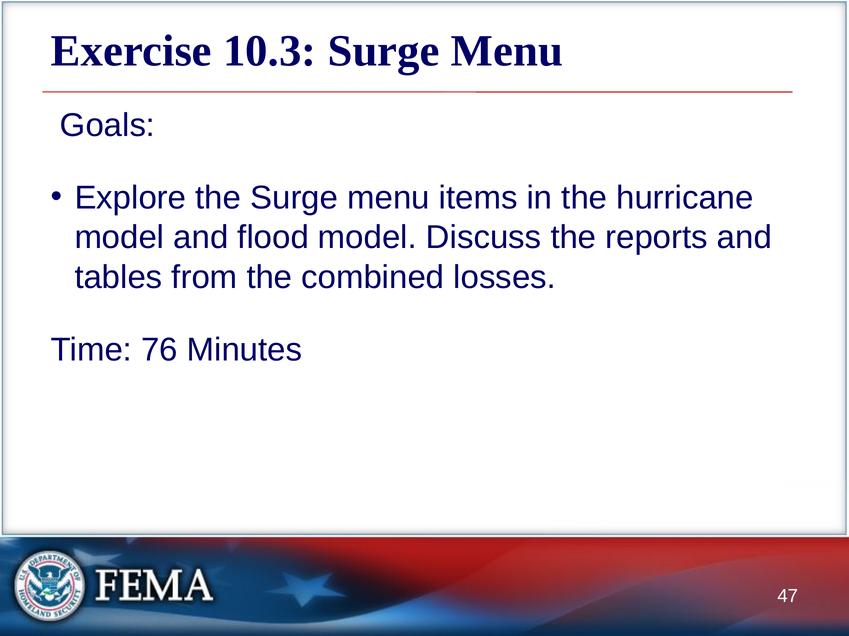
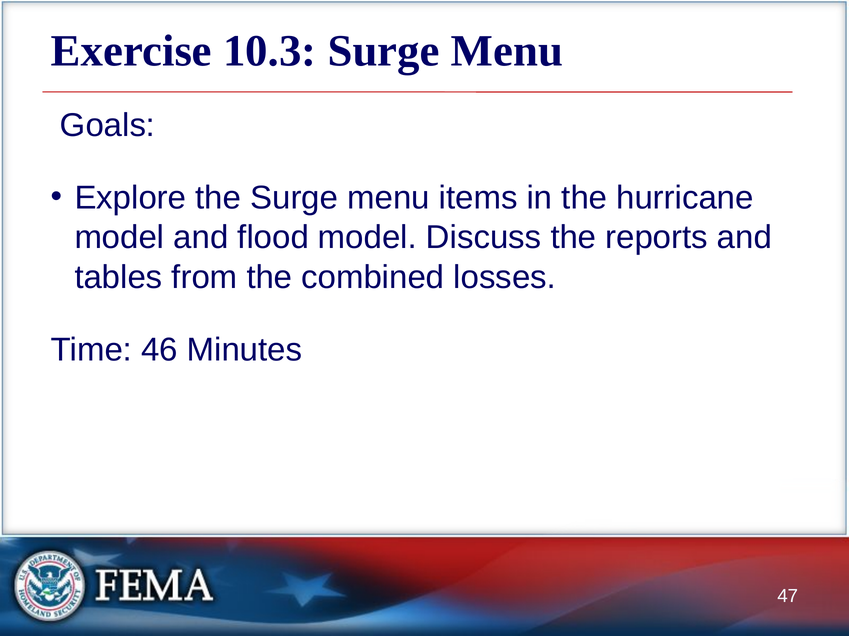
76: 76 -> 46
